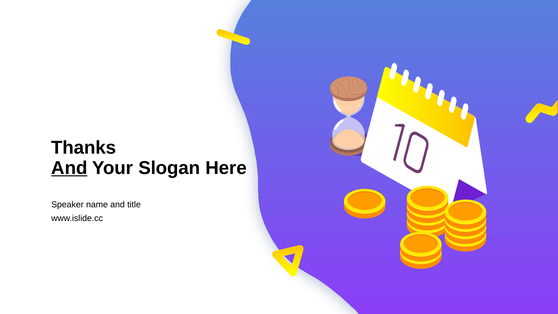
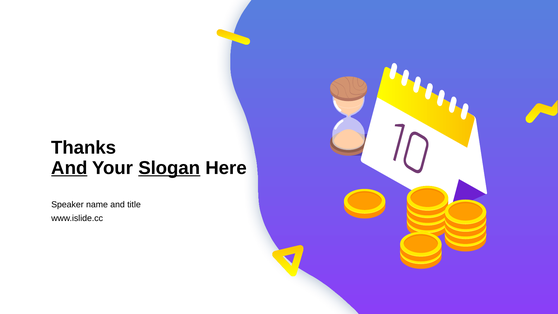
Slogan underline: none -> present
